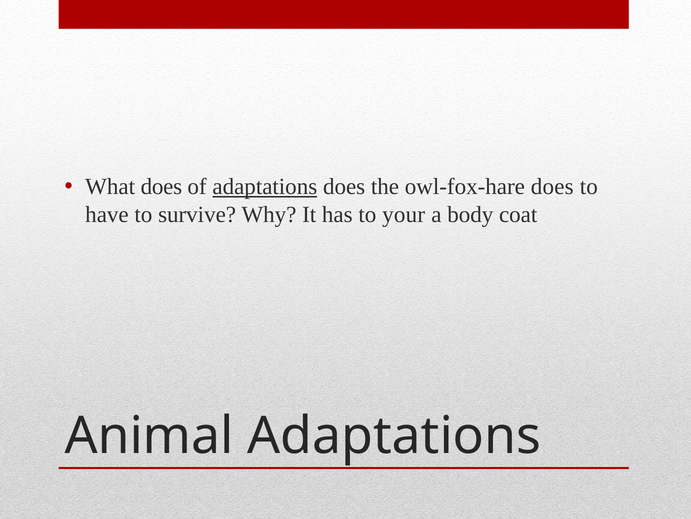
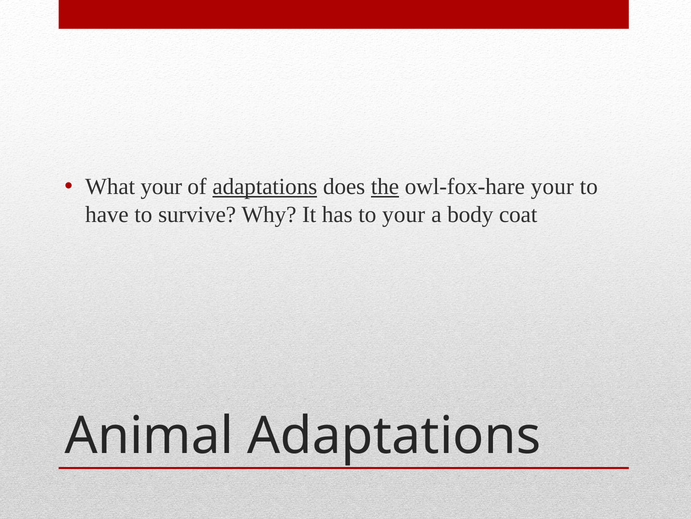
What does: does -> your
the underline: none -> present
owl-fox-hare does: does -> your
